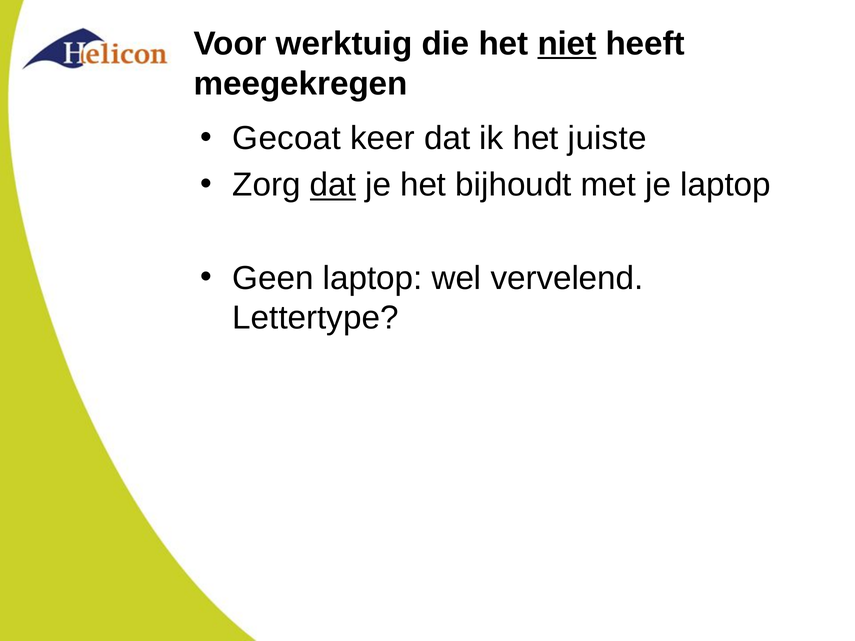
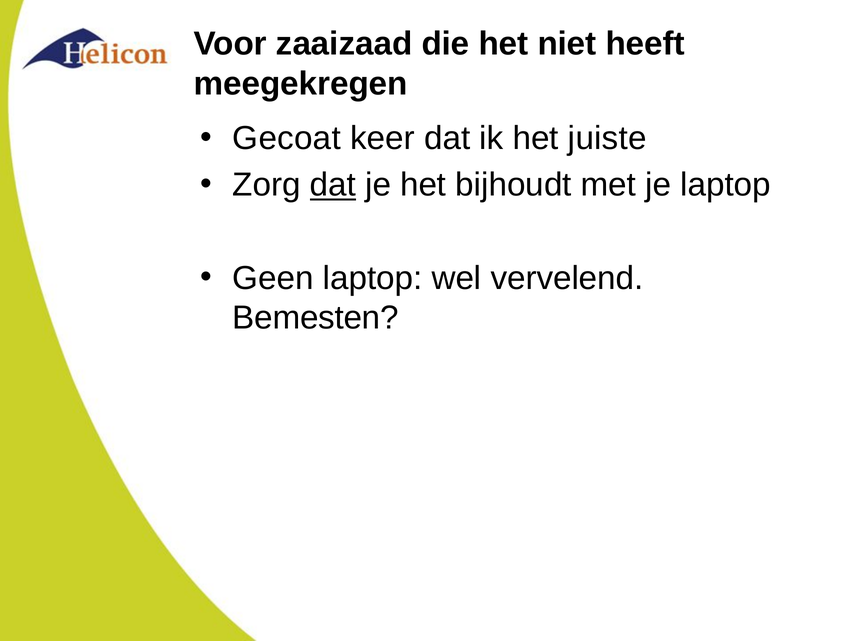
werktuig: werktuig -> zaaizaad
niet underline: present -> none
Lettertype: Lettertype -> Bemesten
